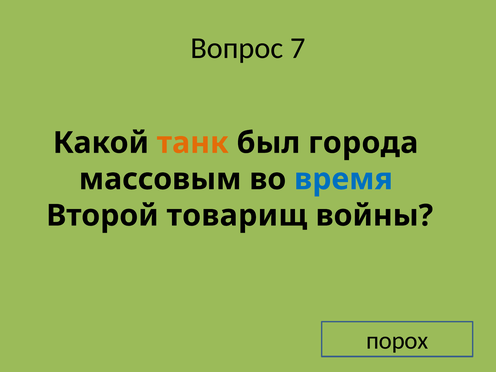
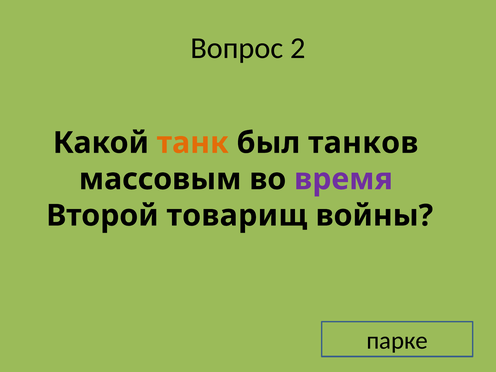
7: 7 -> 2
города: города -> танков
время colour: blue -> purple
порох: порох -> парке
